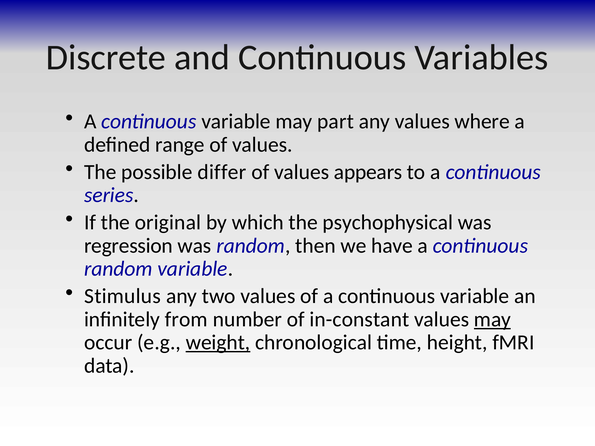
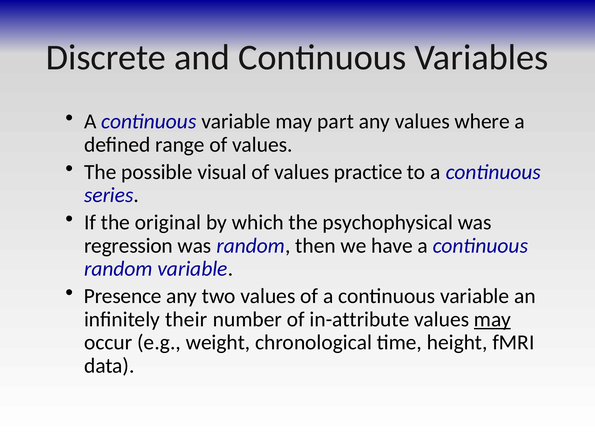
differ: differ -> visual
appears: appears -> practice
Stimulus: Stimulus -> Presence
from: from -> their
in-constant: in-constant -> in-attribute
weight underline: present -> none
